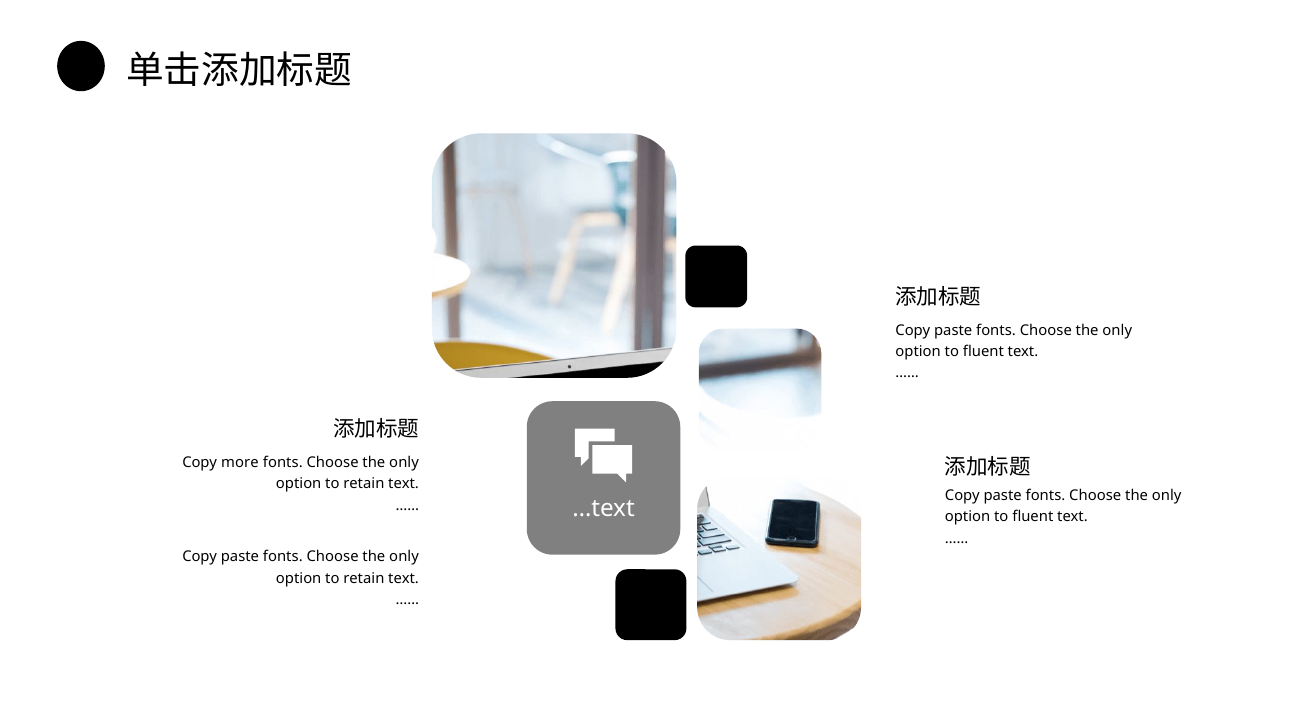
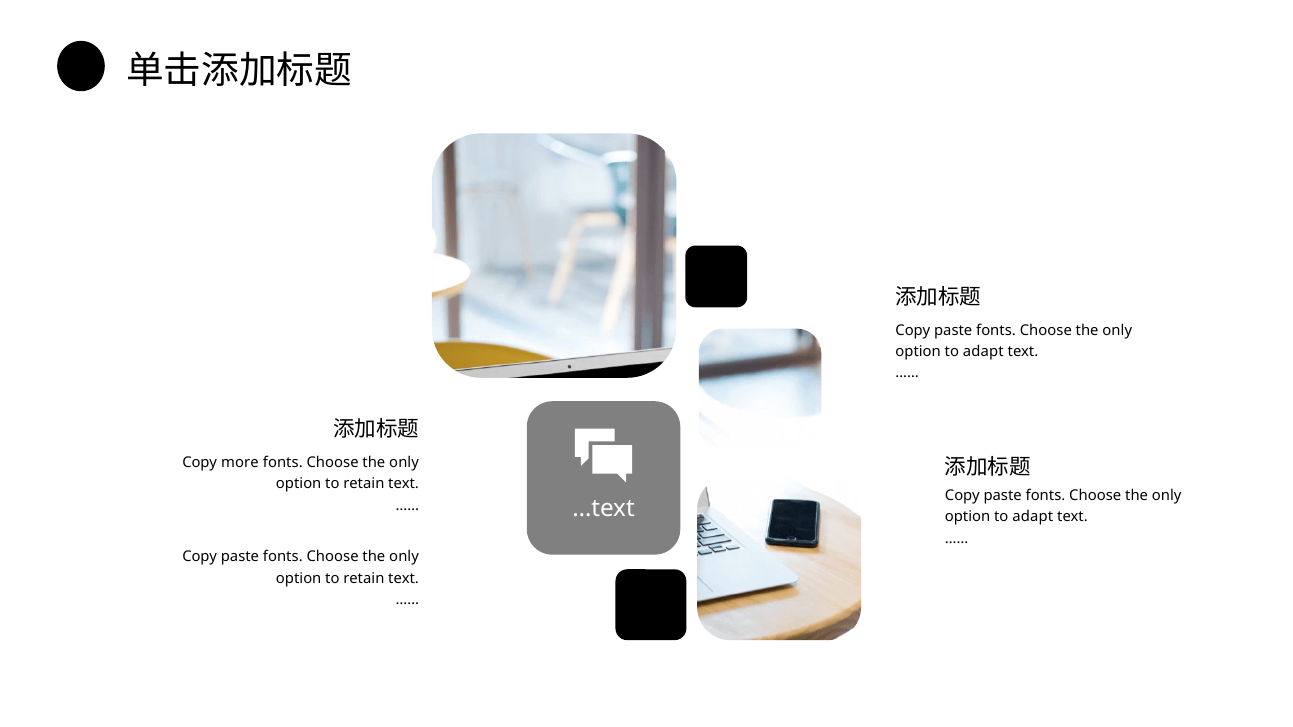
fluent at (983, 352): fluent -> adapt
fluent at (1033, 517): fluent -> adapt
